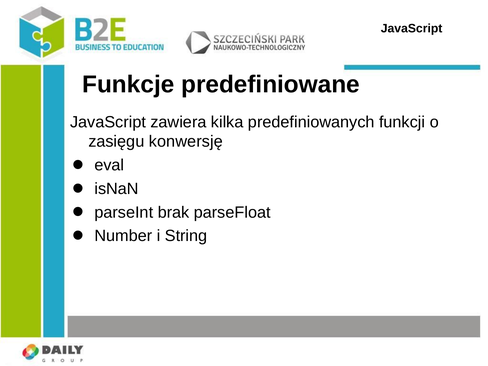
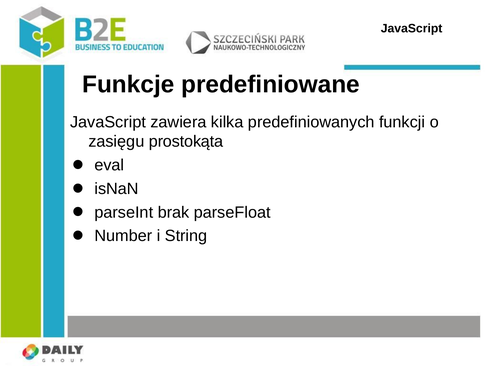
konwersję: konwersję -> prostokąta
